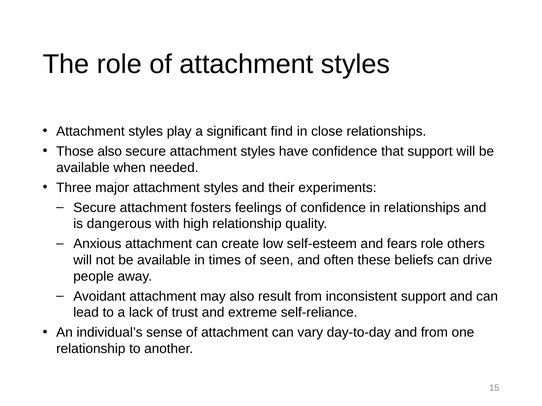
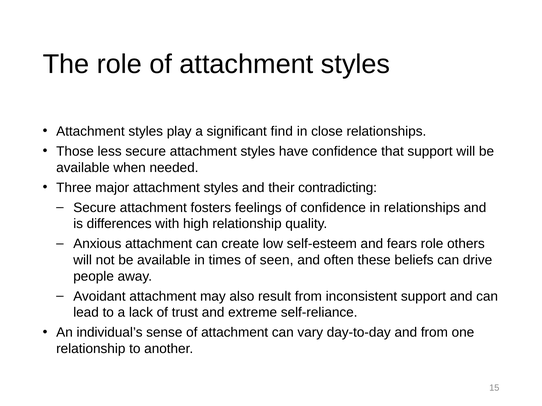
Those also: also -> less
experiments: experiments -> contradicting
dangerous: dangerous -> differences
